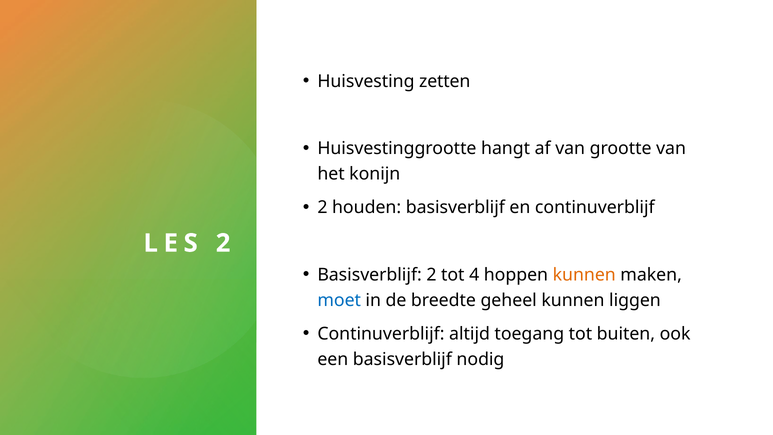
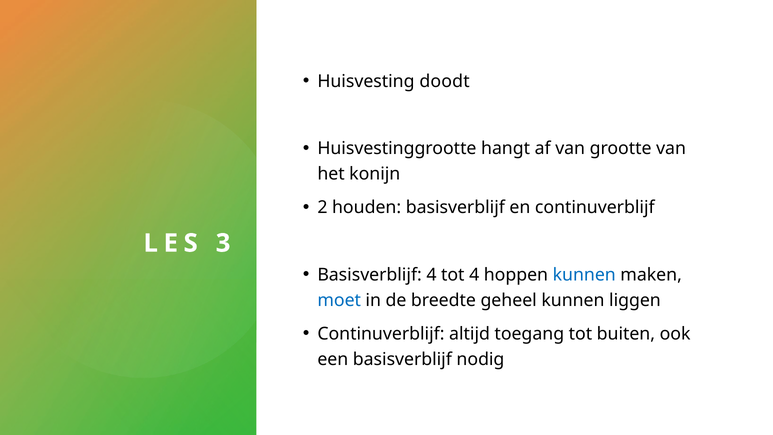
zetten: zetten -> doodt
LES 2: 2 -> 3
Basisverblijf 2: 2 -> 4
kunnen at (584, 275) colour: orange -> blue
